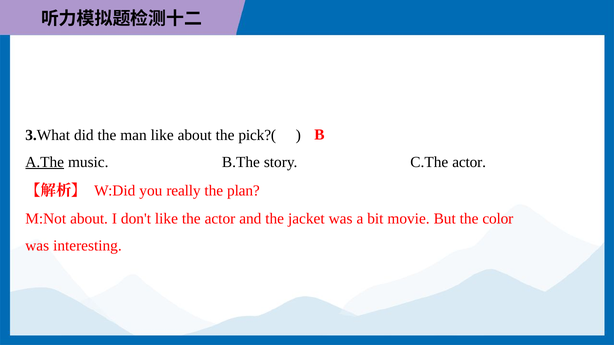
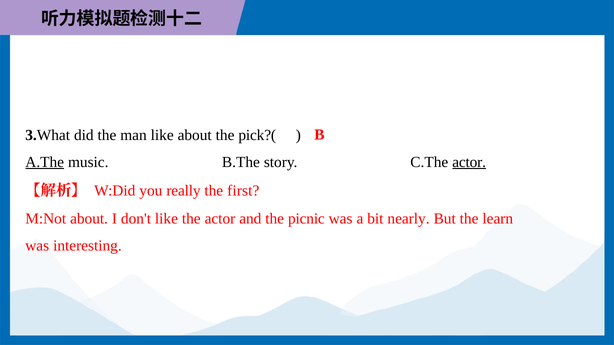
actor at (469, 162) underline: none -> present
plan: plan -> first
jacket: jacket -> picnic
movie: movie -> nearly
color: color -> learn
